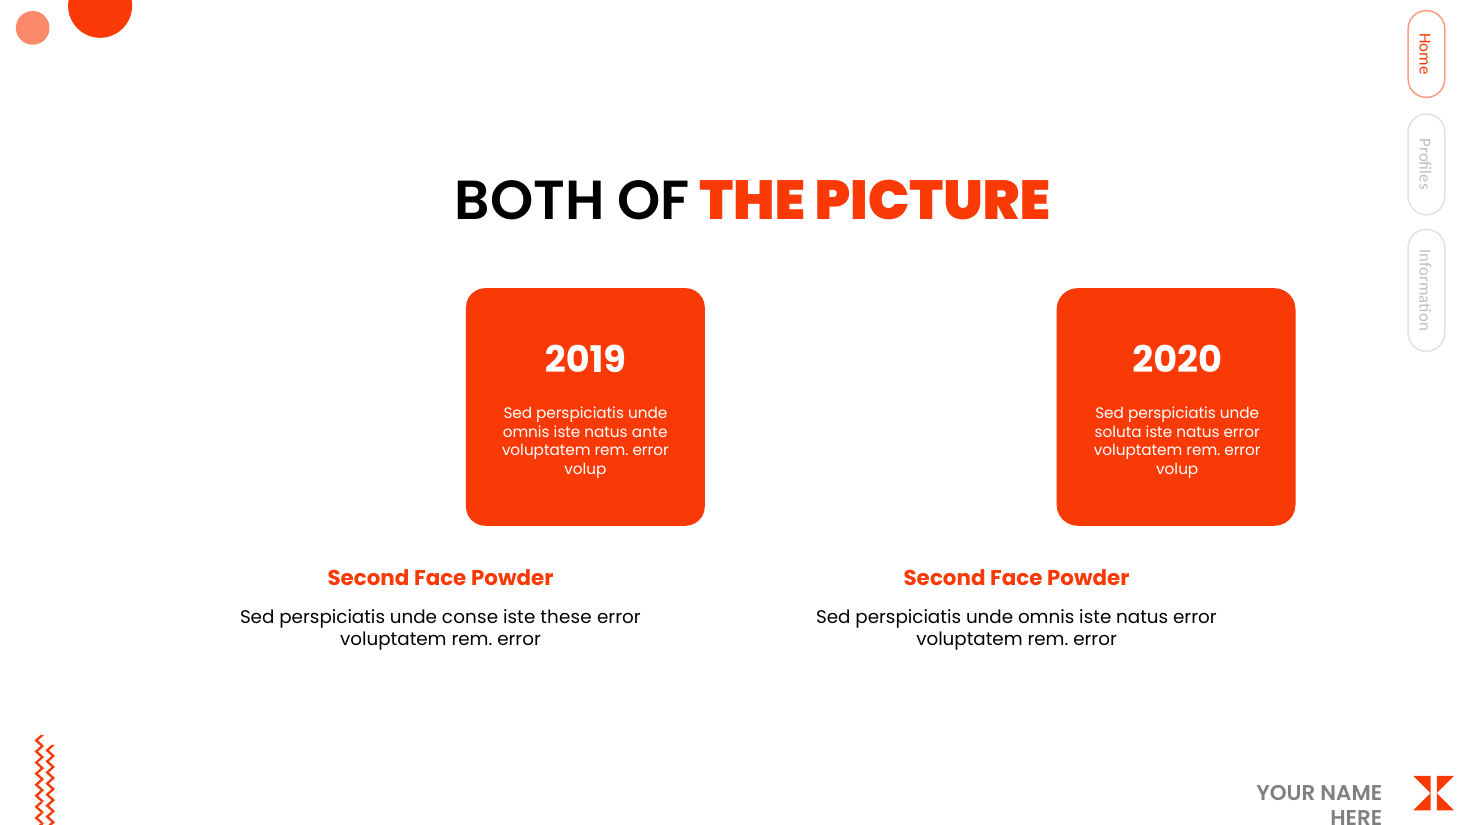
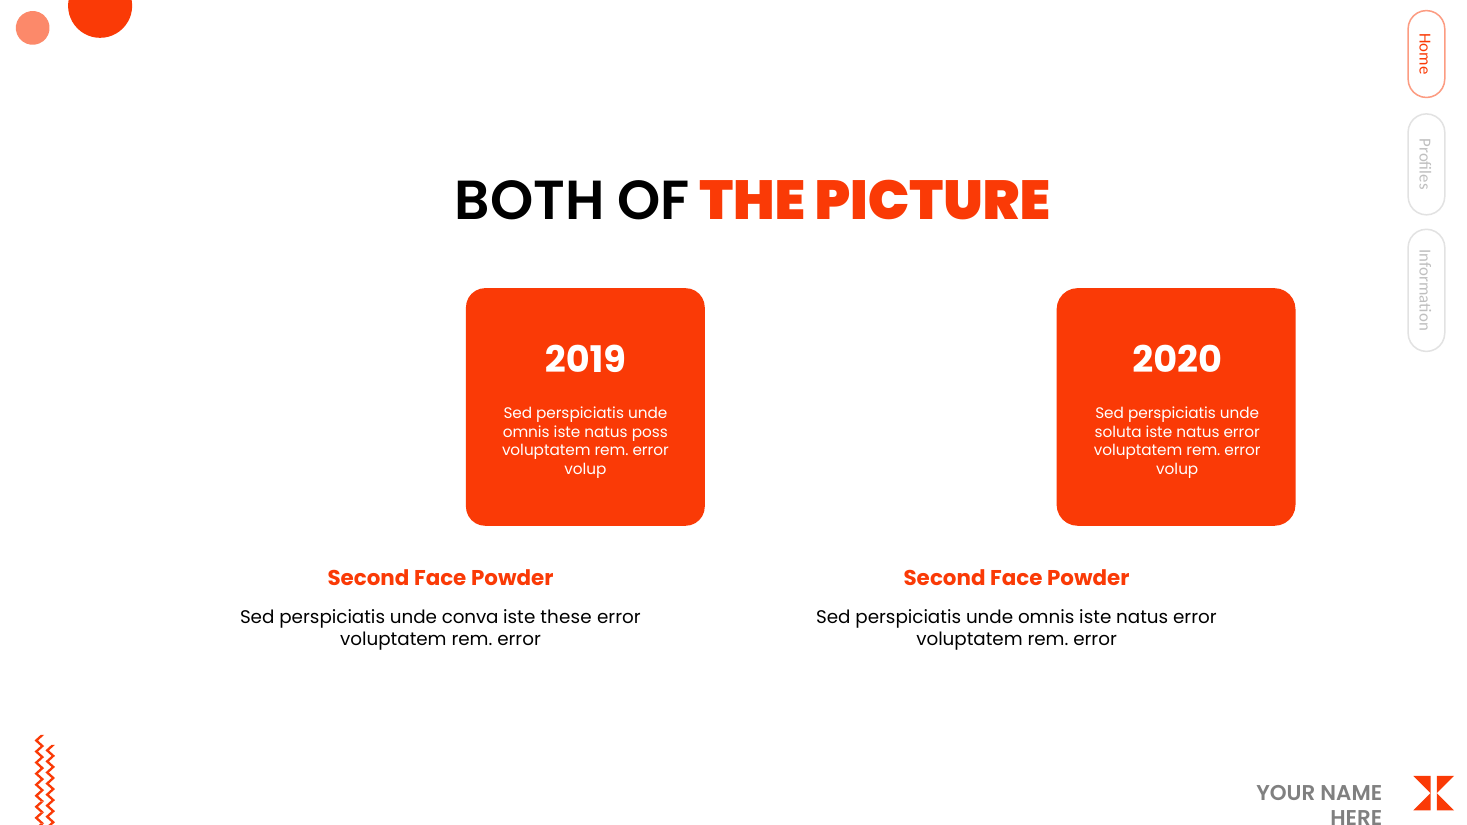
ante: ante -> poss
conse: conse -> conva
